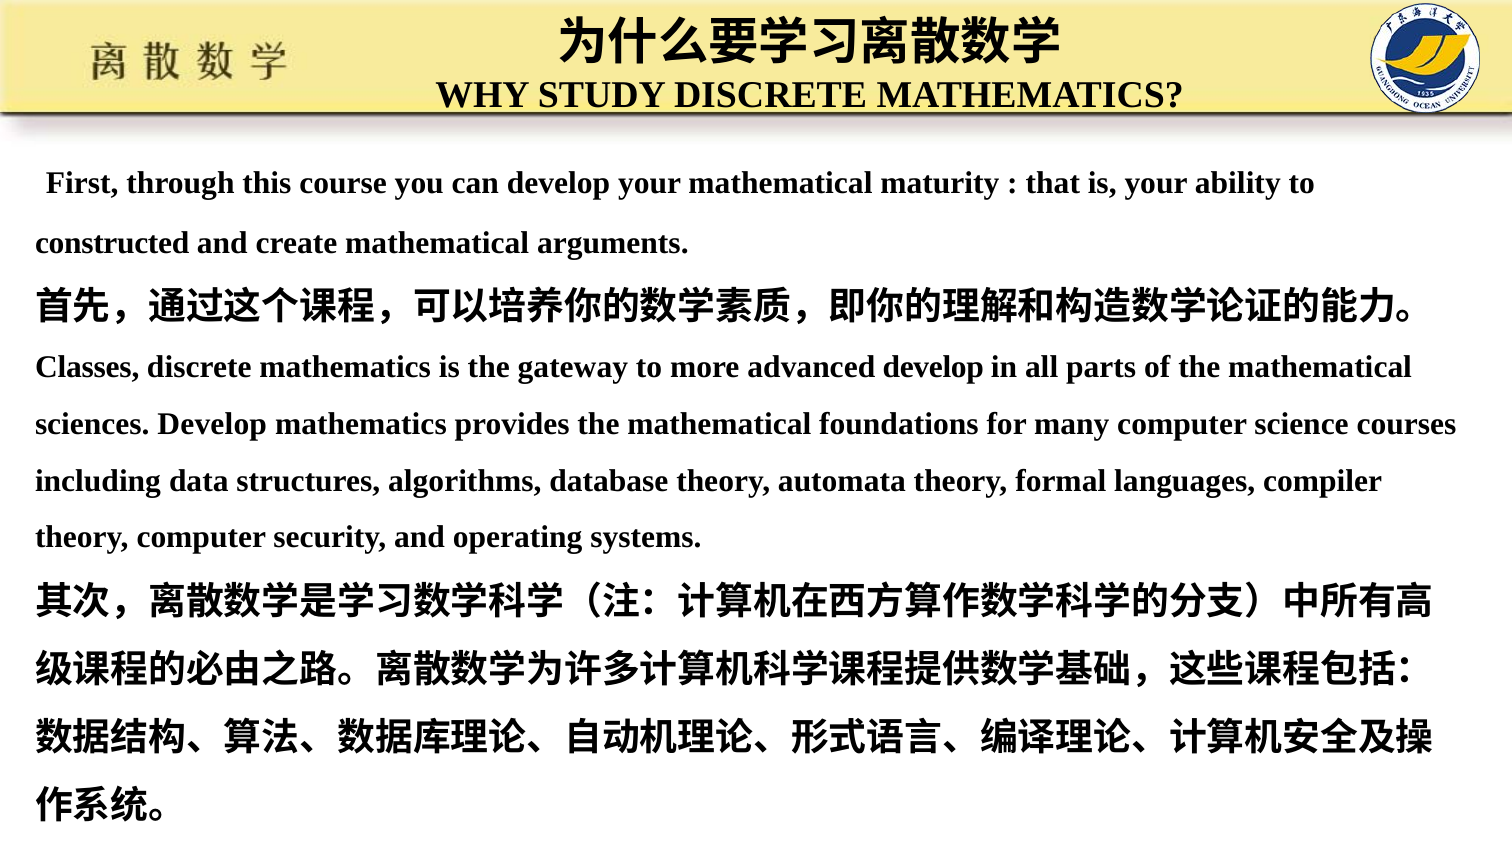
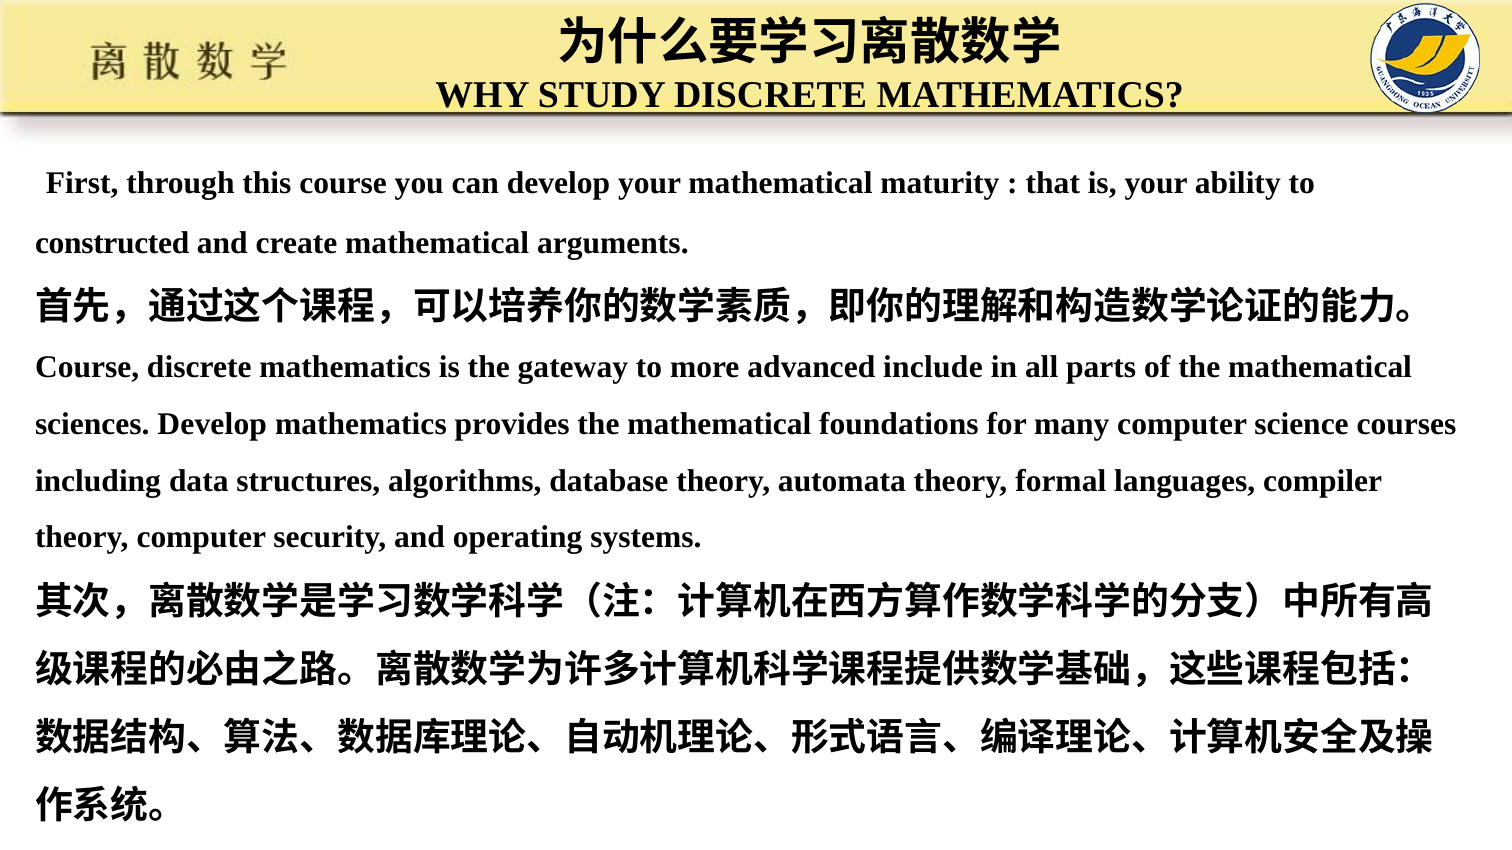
Classes at (87, 368): Classes -> Course
advanced develop: develop -> include
